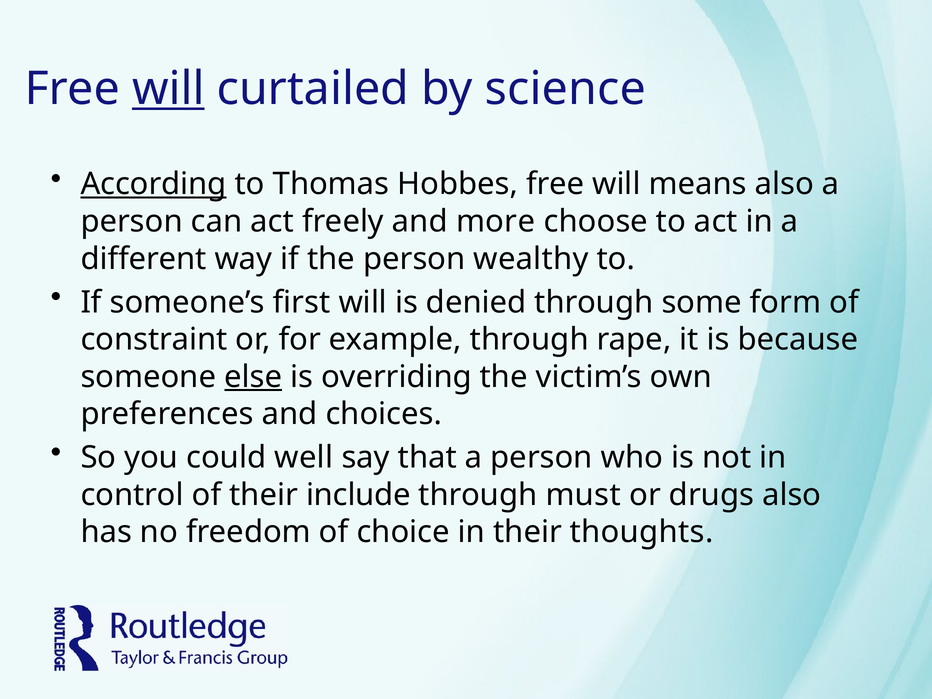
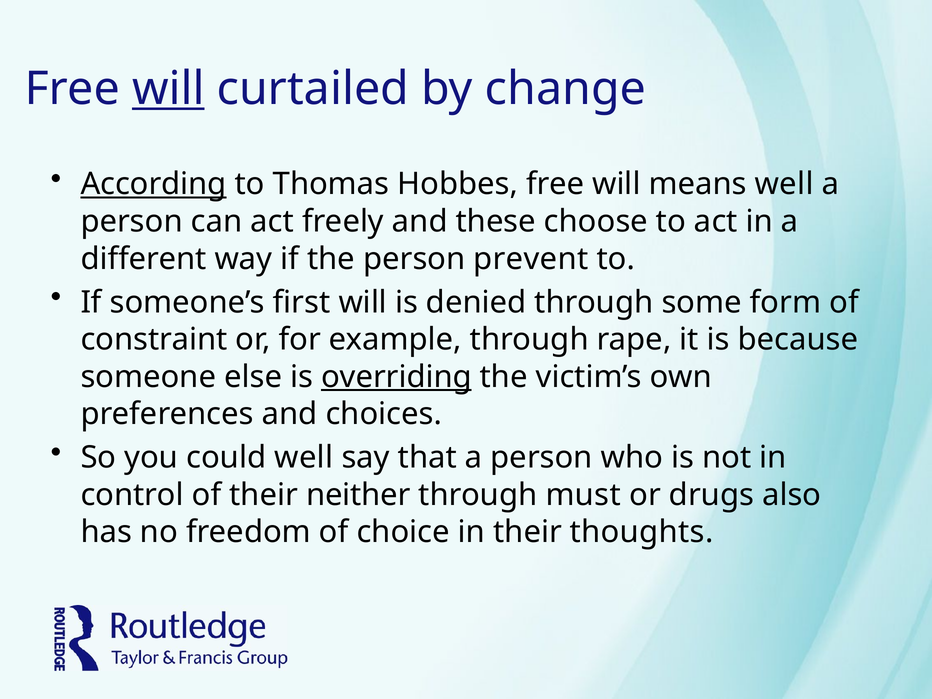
science: science -> change
means also: also -> well
more: more -> these
wealthy: wealthy -> prevent
else underline: present -> none
overriding underline: none -> present
include: include -> neither
